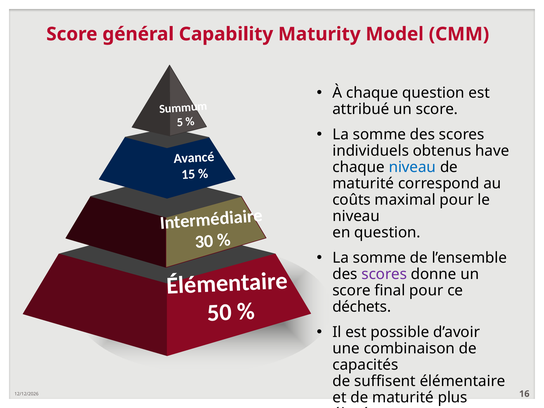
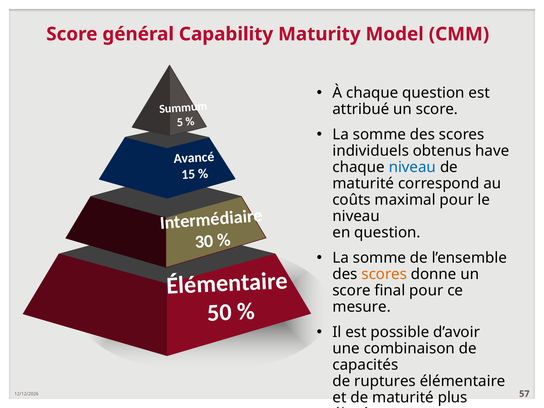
scores at (384, 274) colour: purple -> orange
déchets: déchets -> mesure
suffisent: suffisent -> ruptures
16: 16 -> 57
